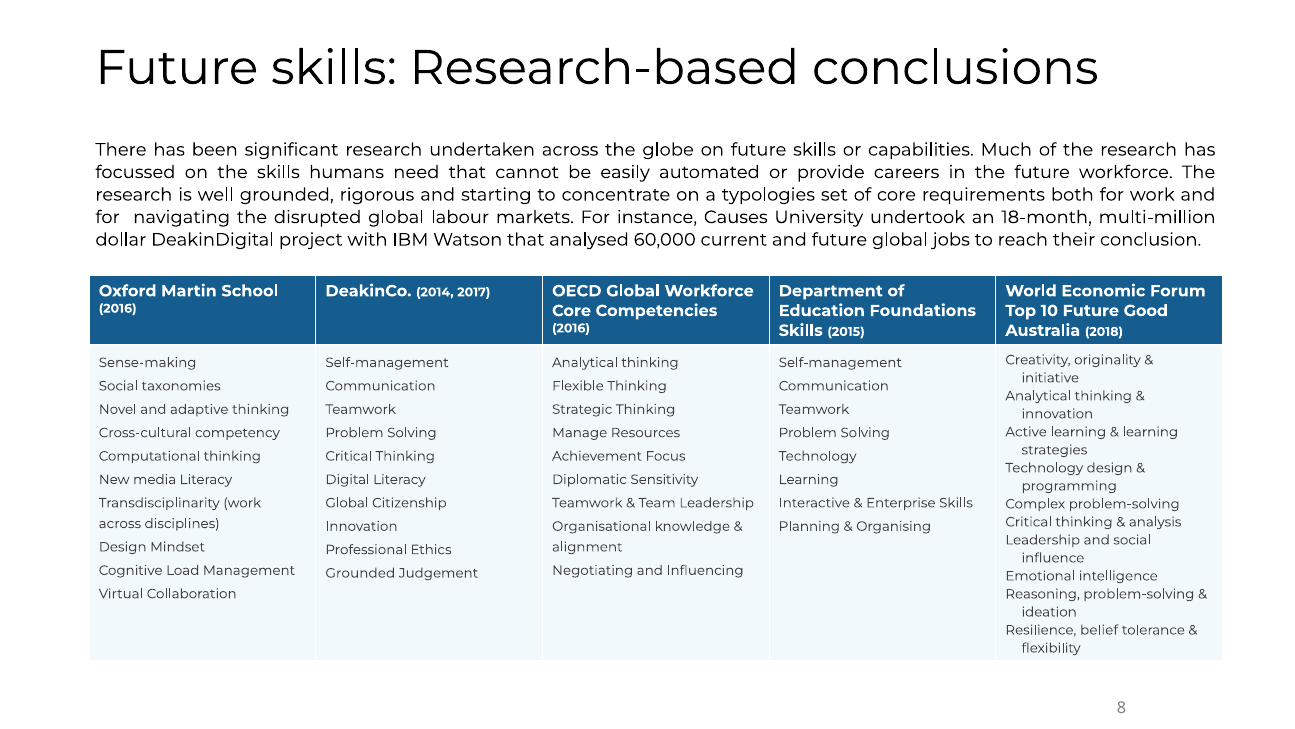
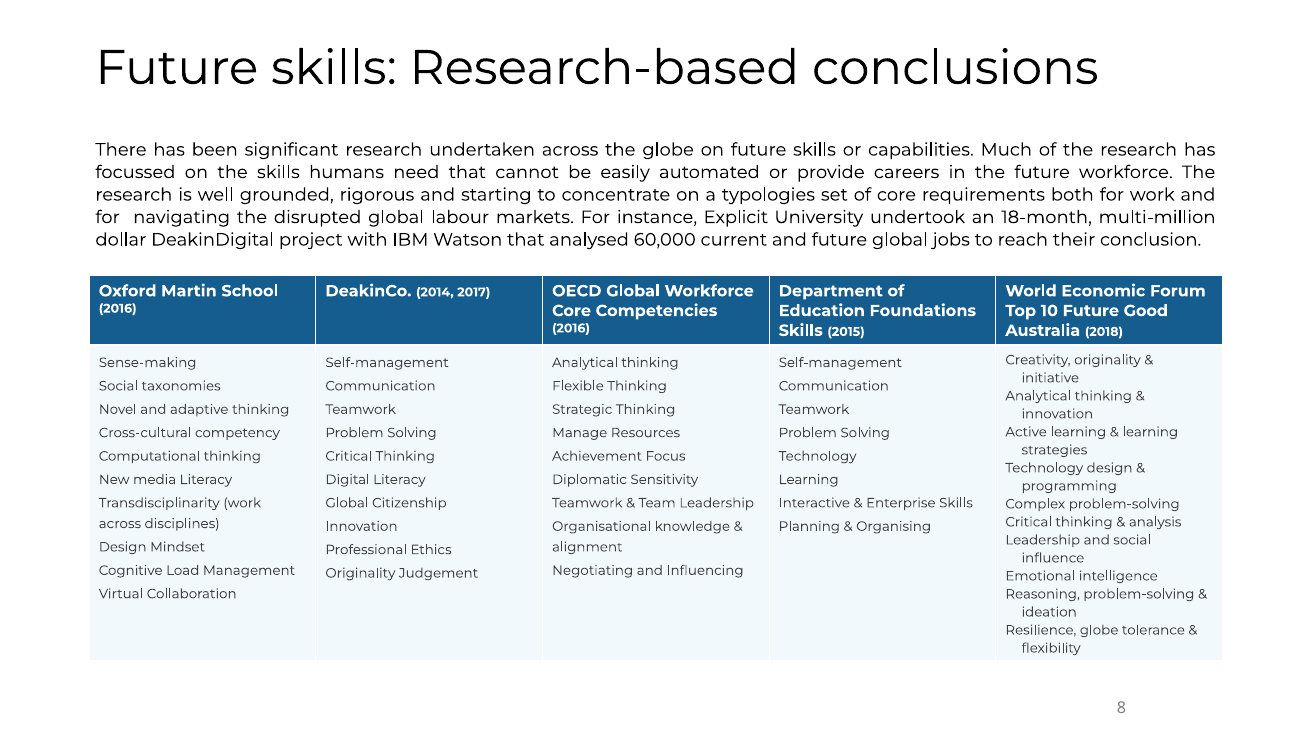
Causes: Causes -> Explicit
Grounded at (360, 573): Grounded -> Originality
Resilience belief: belief -> globe
